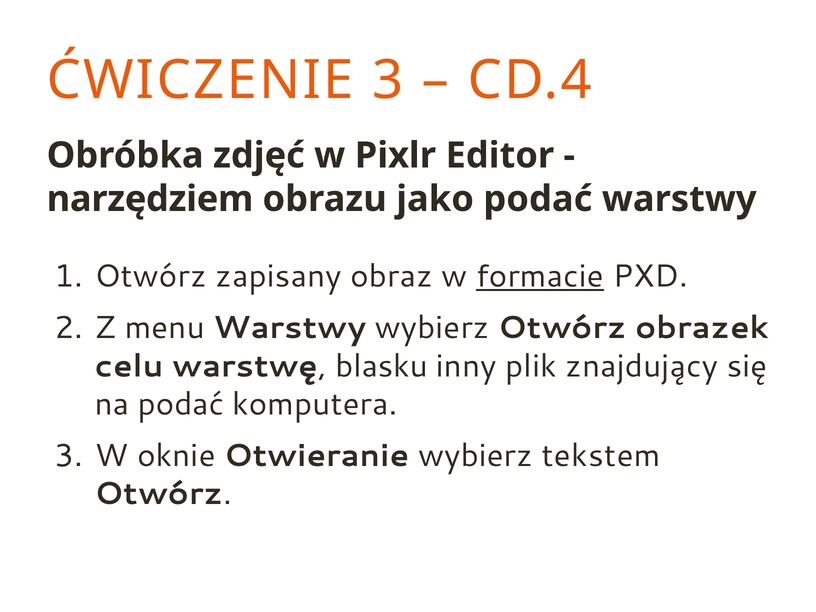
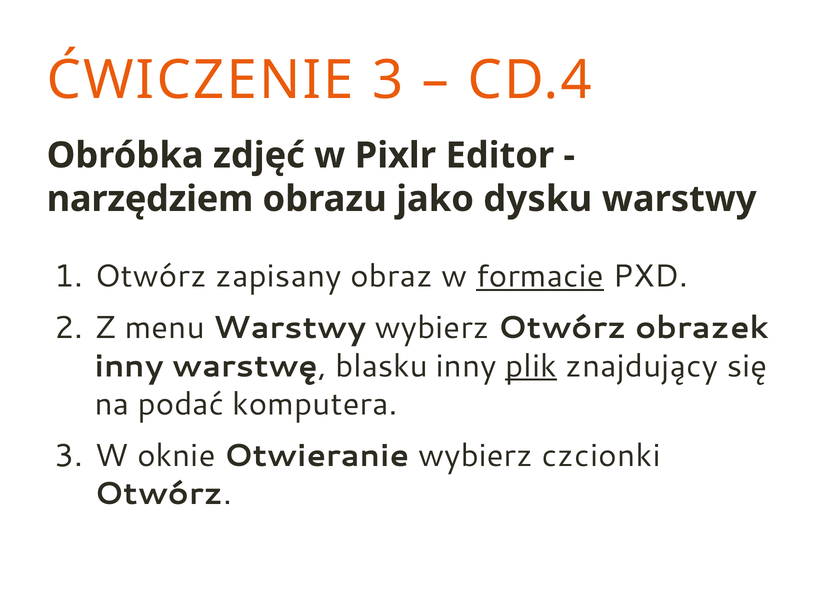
jako podać: podać -> dysku
celu at (129, 366): celu -> inny
plik underline: none -> present
tekstem: tekstem -> czcionki
